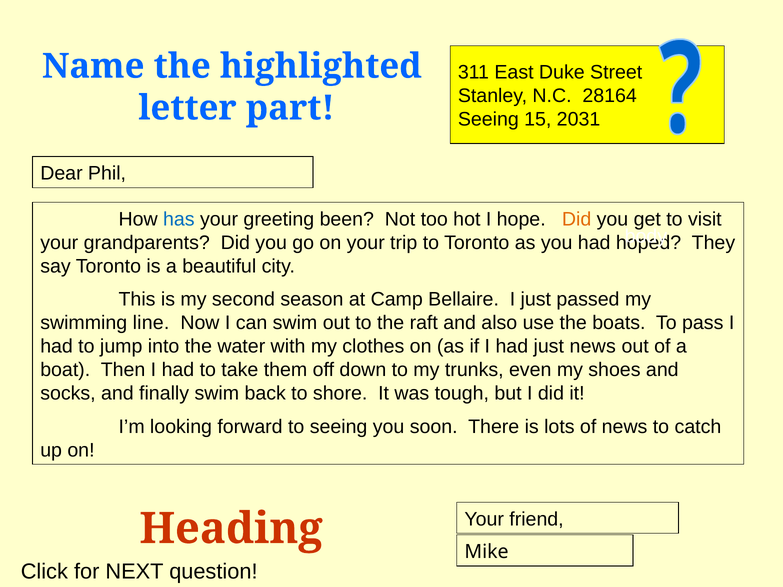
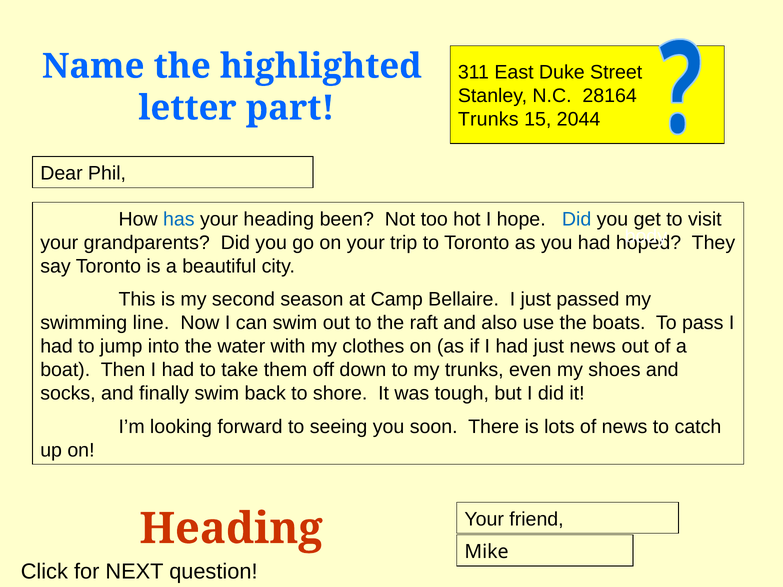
Seeing at (488, 119): Seeing -> Trunks
2031: 2031 -> 2044
your greeting: greeting -> heading
Did at (577, 219) colour: orange -> blue
